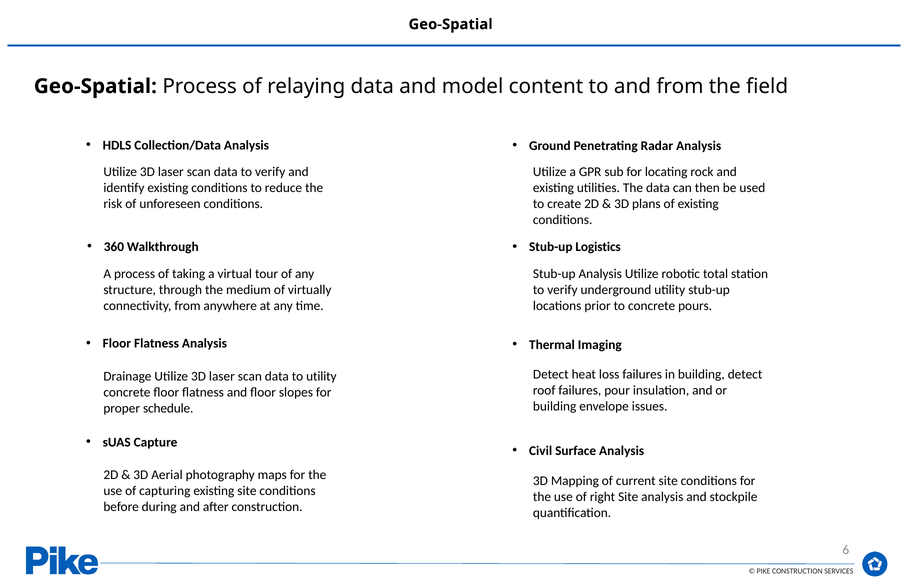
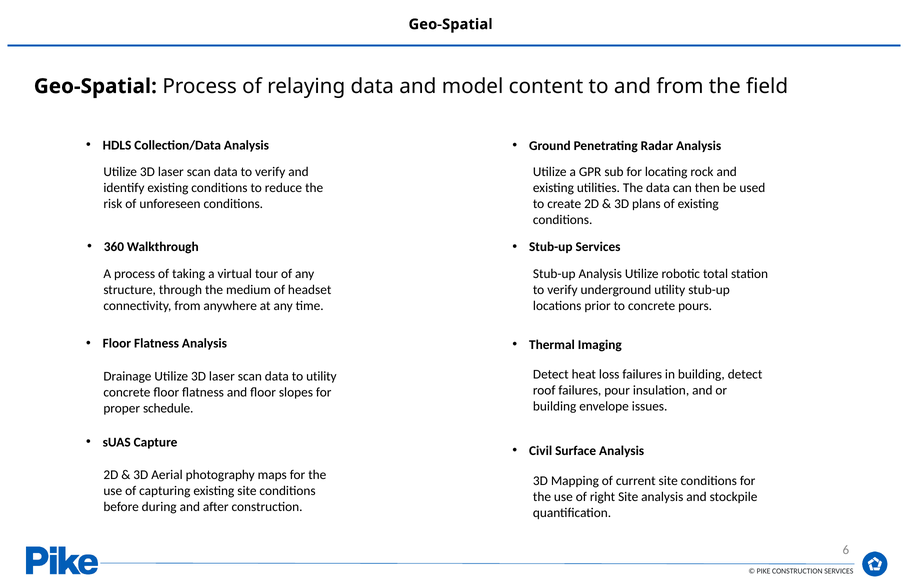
Stub-up Logistics: Logistics -> Services
virtually: virtually -> headset
